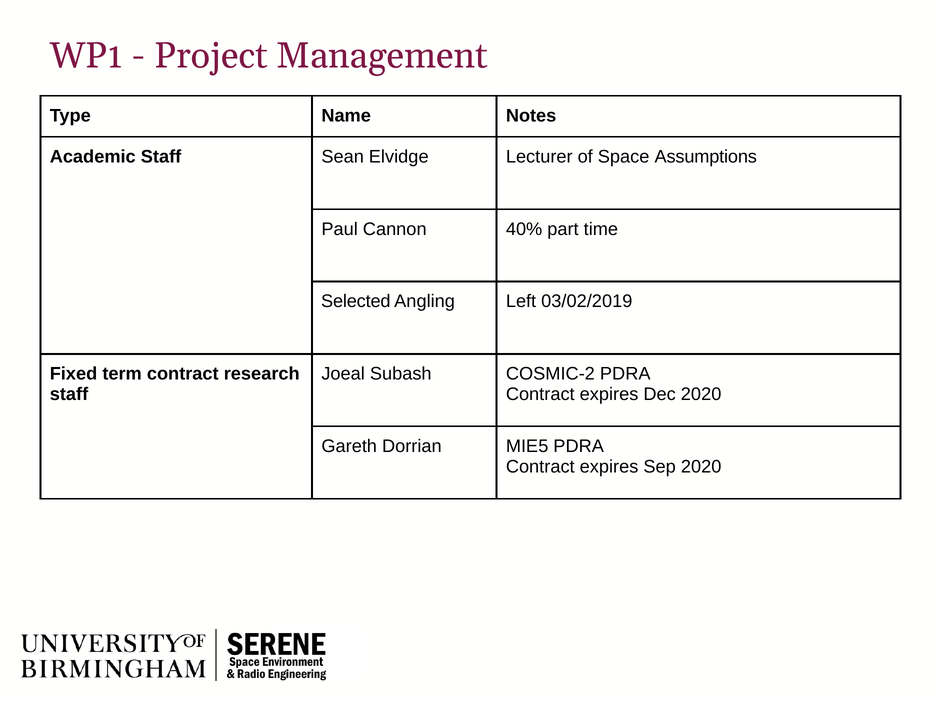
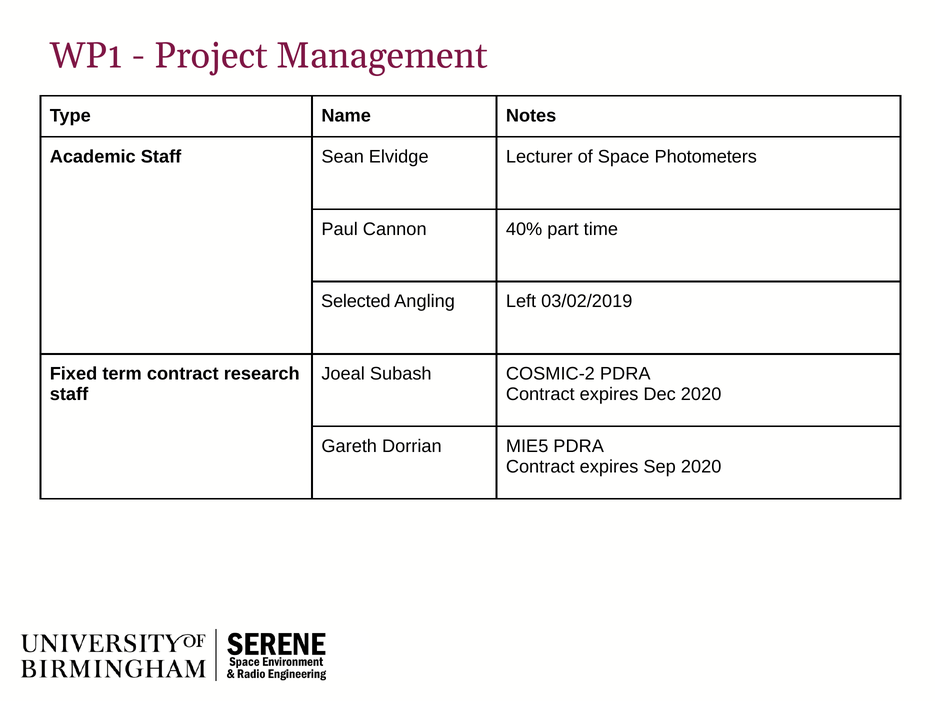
Assumptions: Assumptions -> Photometers
